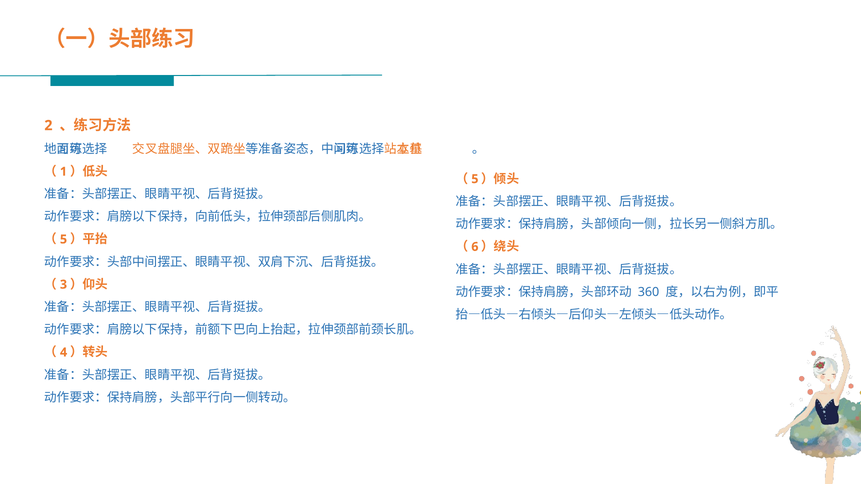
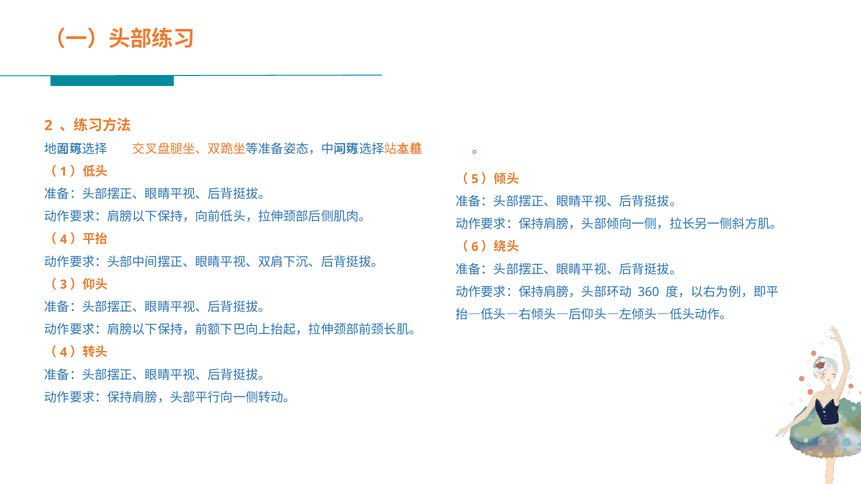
5 at (64, 240): 5 -> 4
